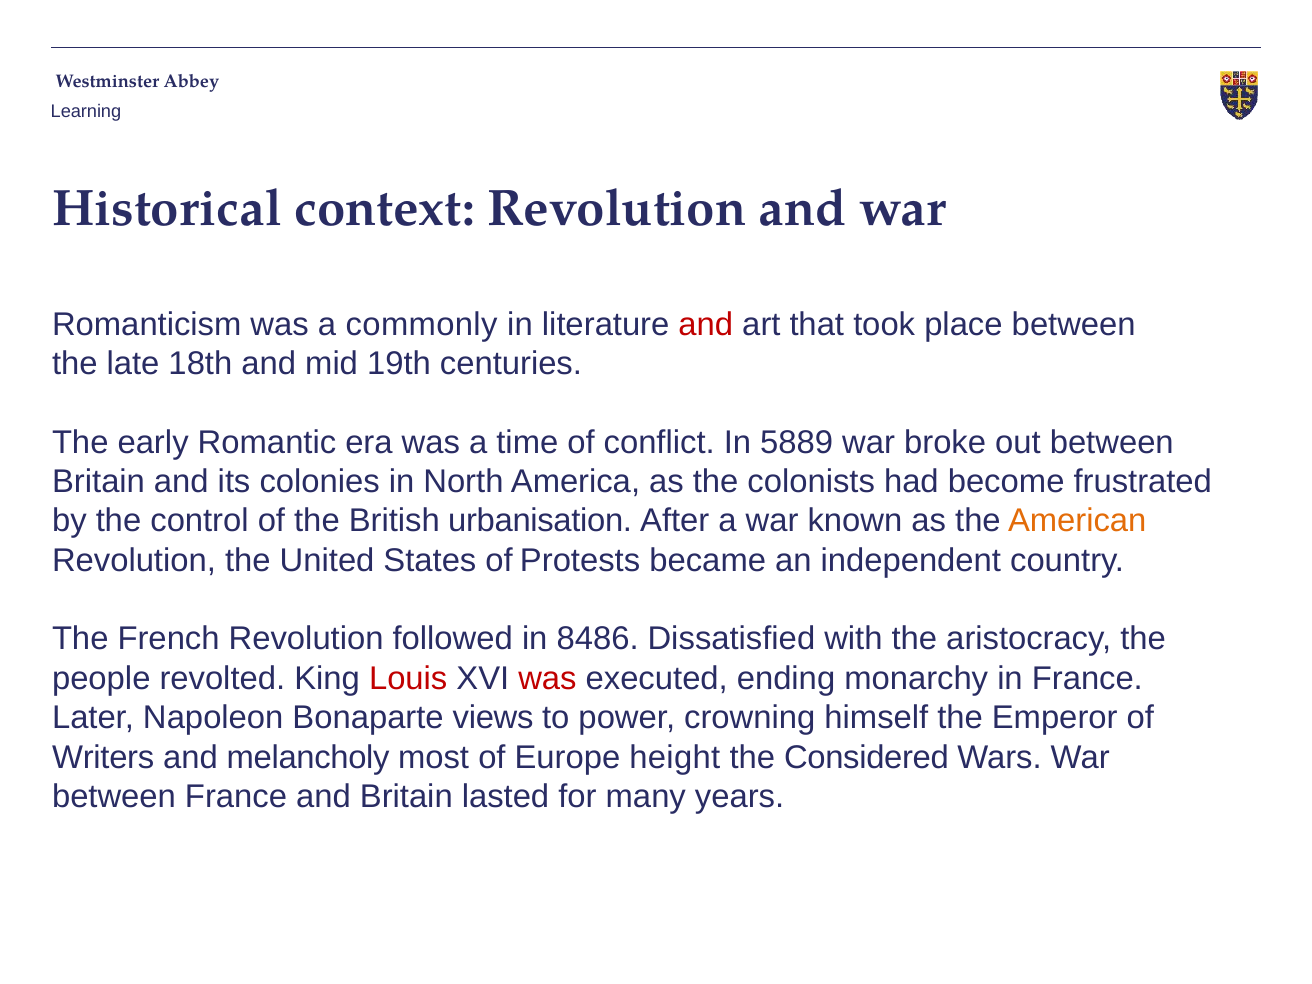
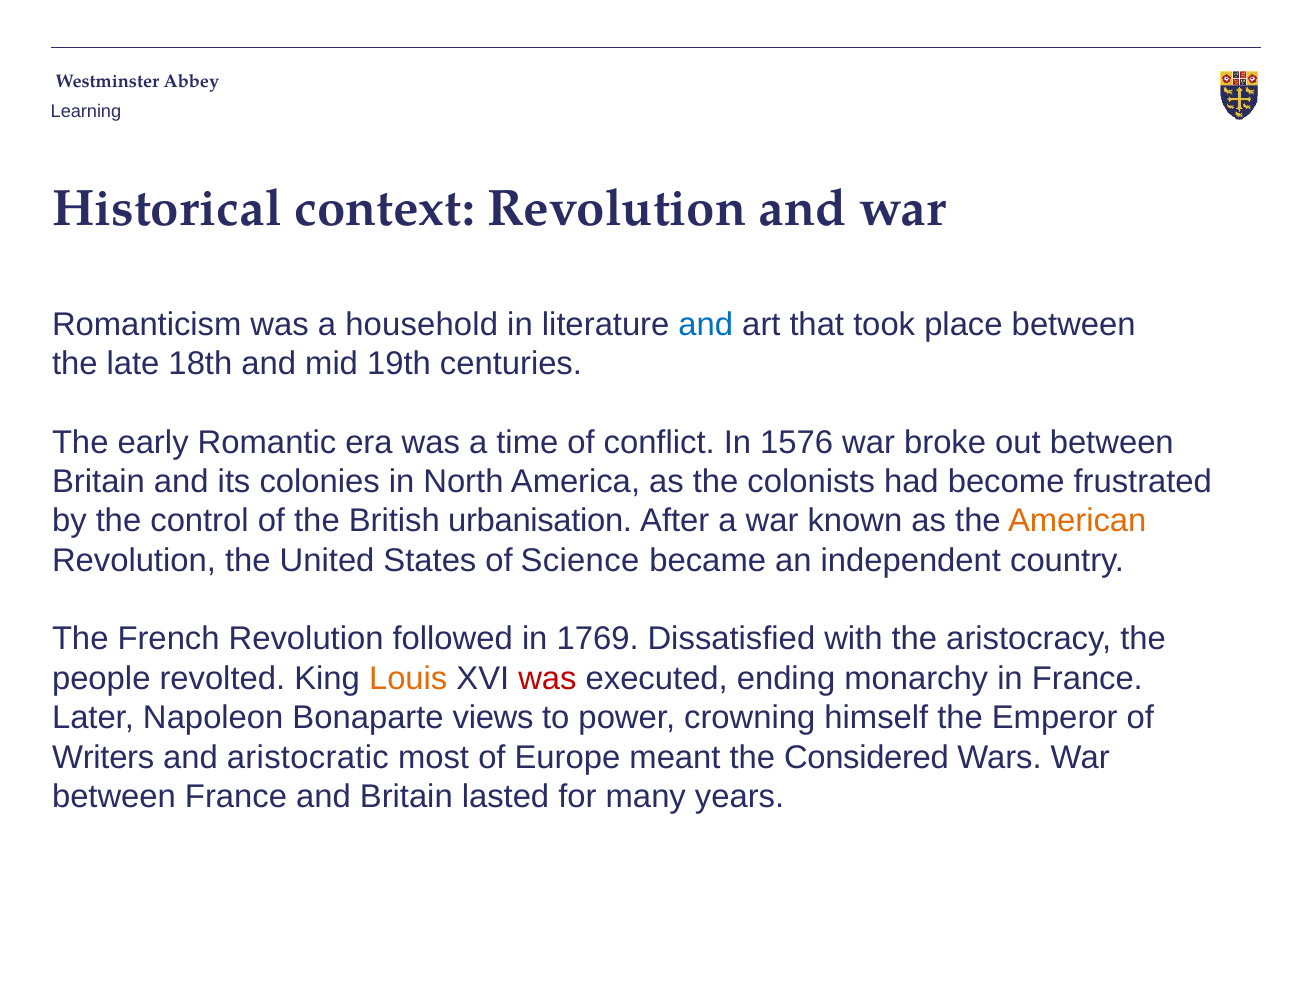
commonly: commonly -> household
and at (706, 324) colour: red -> blue
5889: 5889 -> 1576
Protests: Protests -> Science
8486: 8486 -> 1769
Louis colour: red -> orange
melancholy: melancholy -> aristocratic
height: height -> meant
